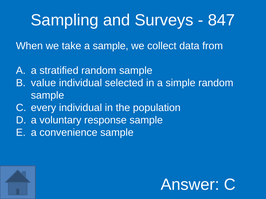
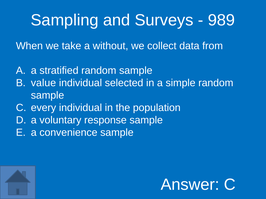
847: 847 -> 989
a sample: sample -> without
